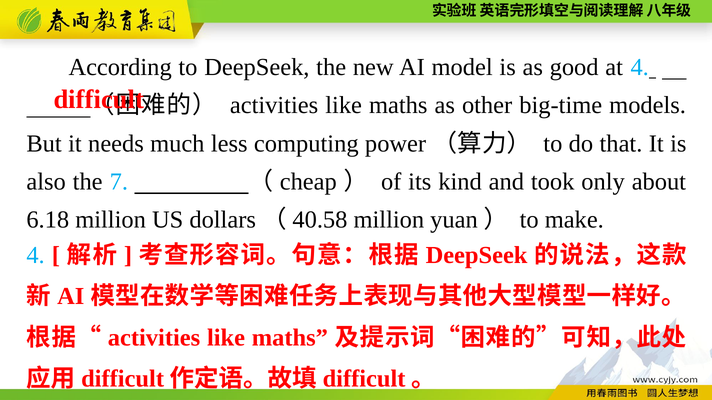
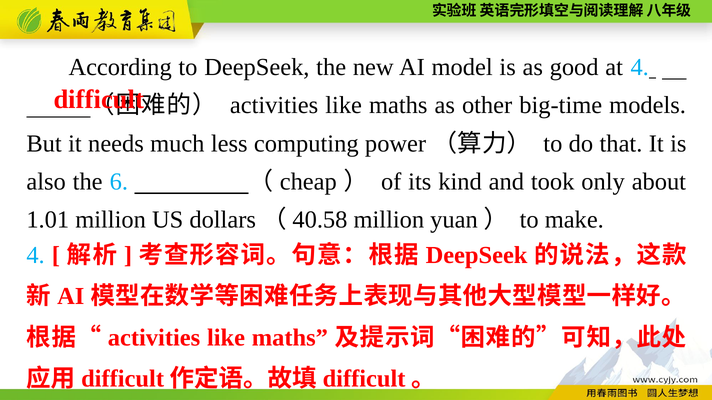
7: 7 -> 6
6.18: 6.18 -> 1.01
